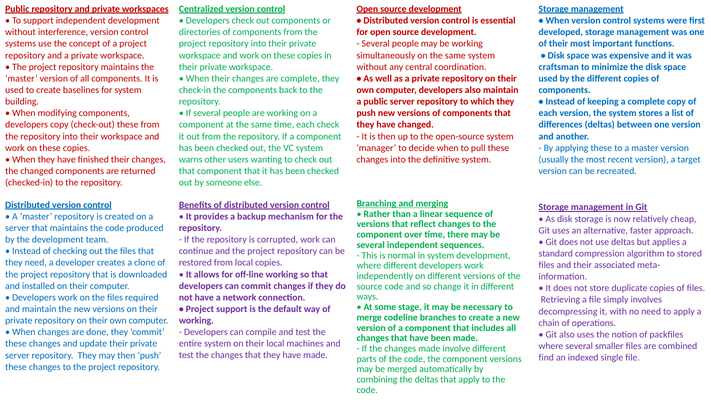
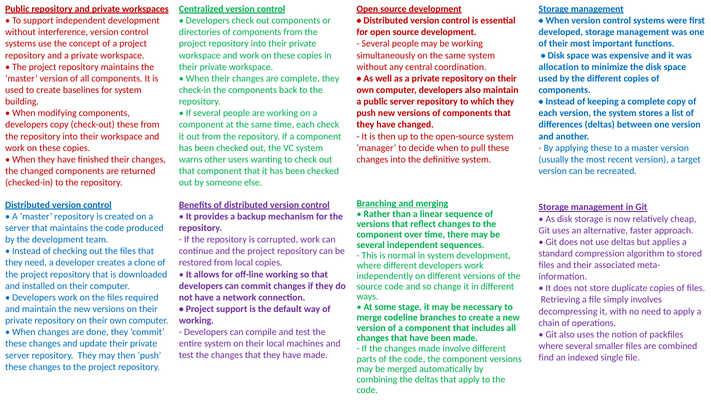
craftsman: craftsman -> allocation
